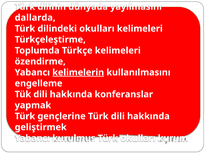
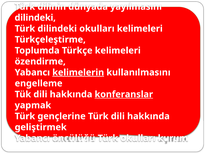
dallarda at (35, 18): dallarda -> dilindeki
konferanslar underline: none -> present
kurulmuş: kurulmuş -> öncülüğü
